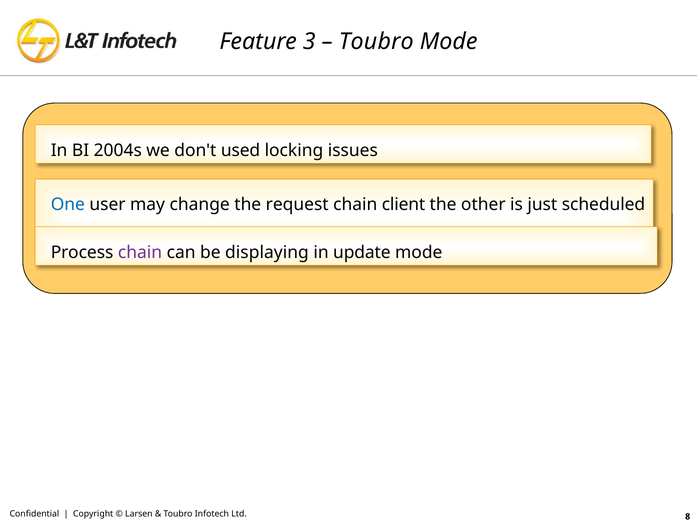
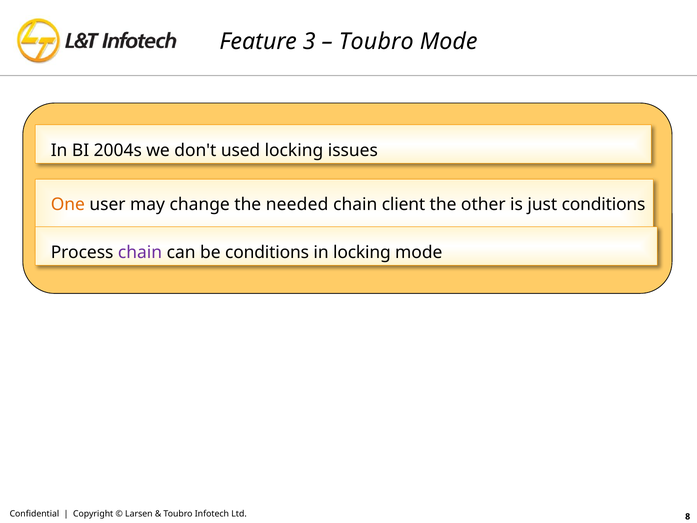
One colour: blue -> orange
request: request -> needed
just scheduled: scheduled -> conditions
be displaying: displaying -> conditions
in update: update -> locking
